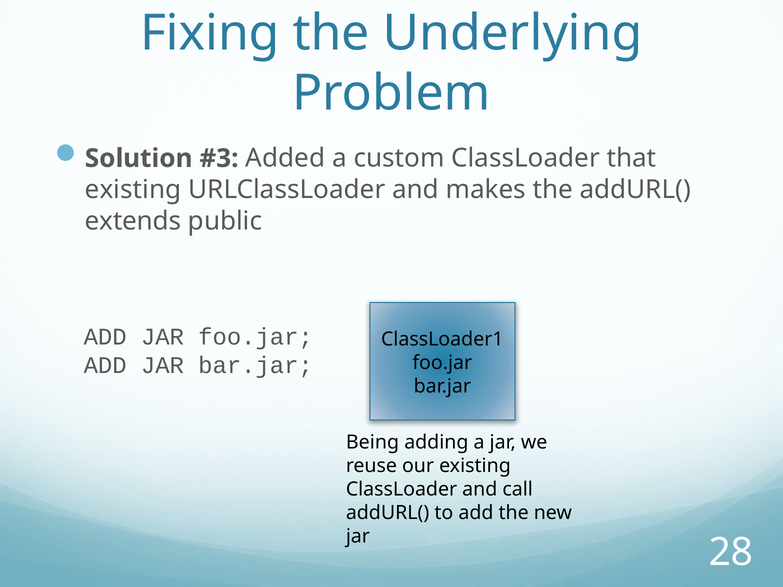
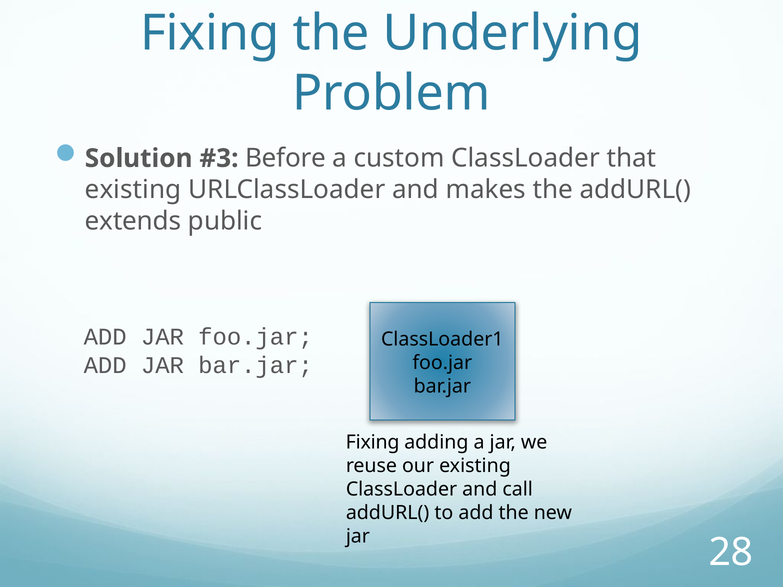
Added: Added -> Before
Being at (373, 443): Being -> Fixing
